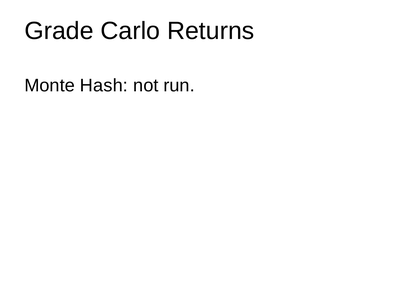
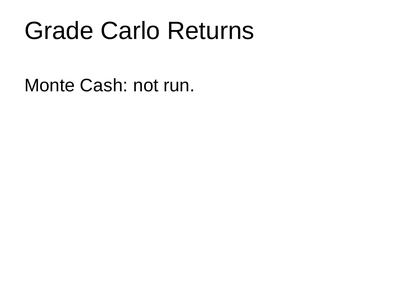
Hash: Hash -> Cash
